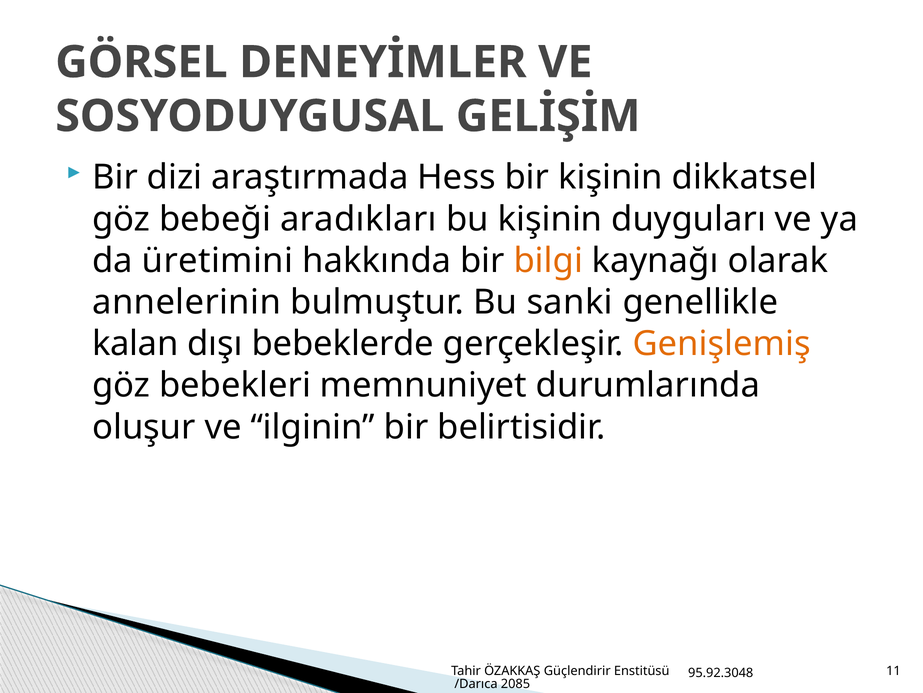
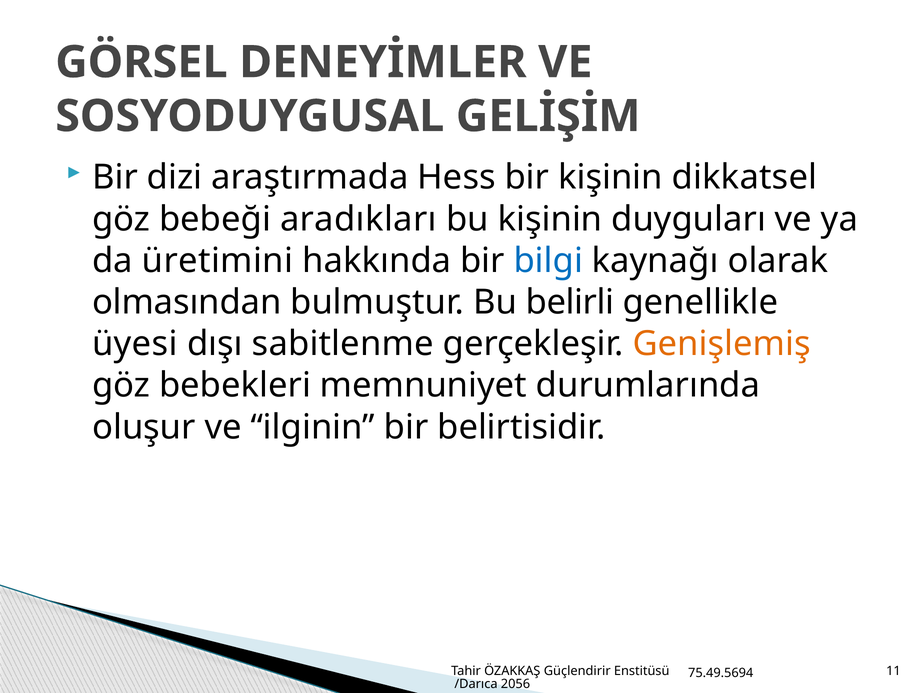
bilgi colour: orange -> blue
annelerinin: annelerinin -> olmasından
sanki: sanki -> belirli
kalan: kalan -> üyesi
bebeklerde: bebeklerde -> sabitlenme
95.92.3048: 95.92.3048 -> 75.49.5694
2085: 2085 -> 2056
